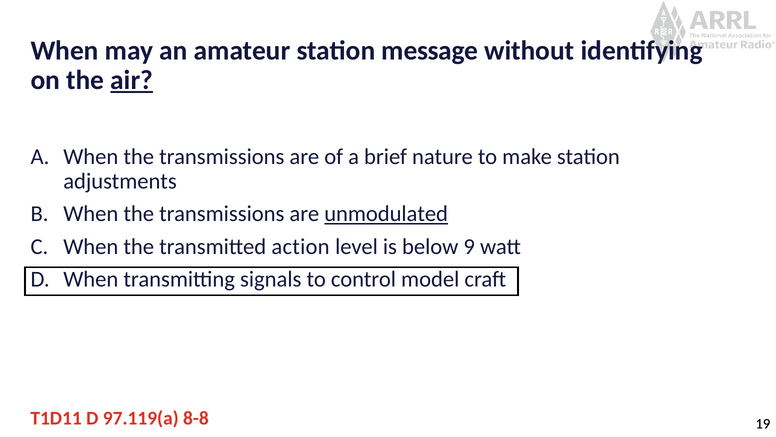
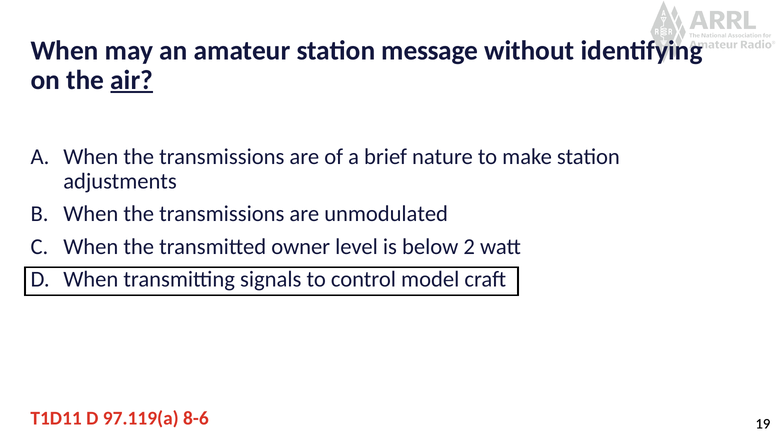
unmodulated underline: present -> none
action: action -> owner
9: 9 -> 2
8-8: 8-8 -> 8-6
